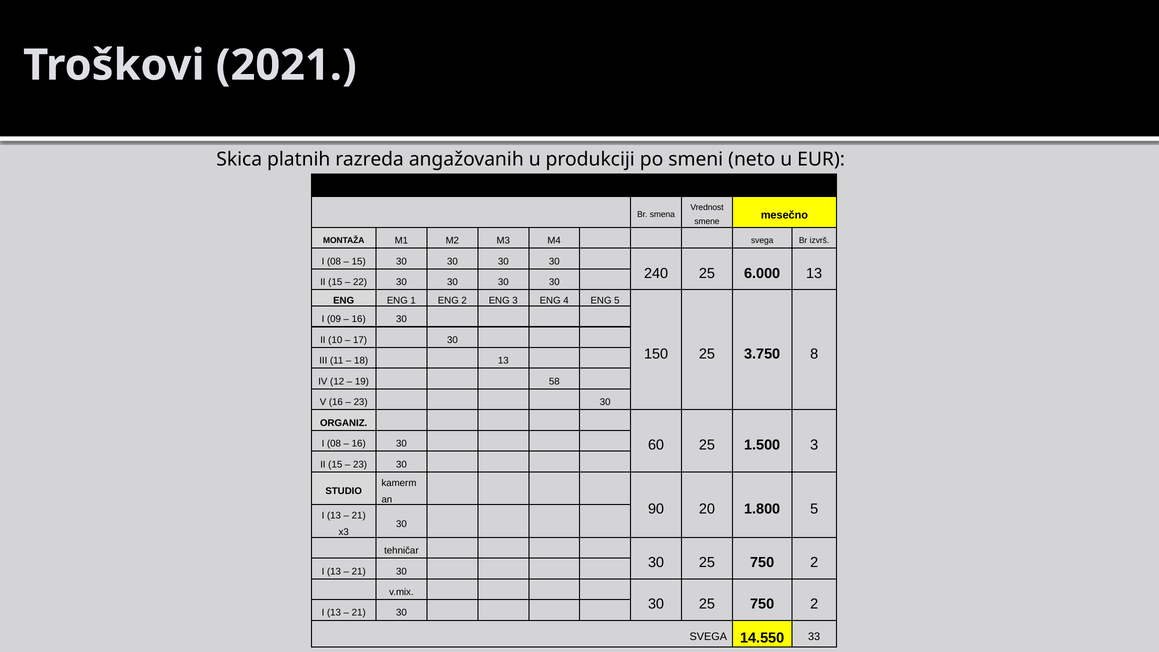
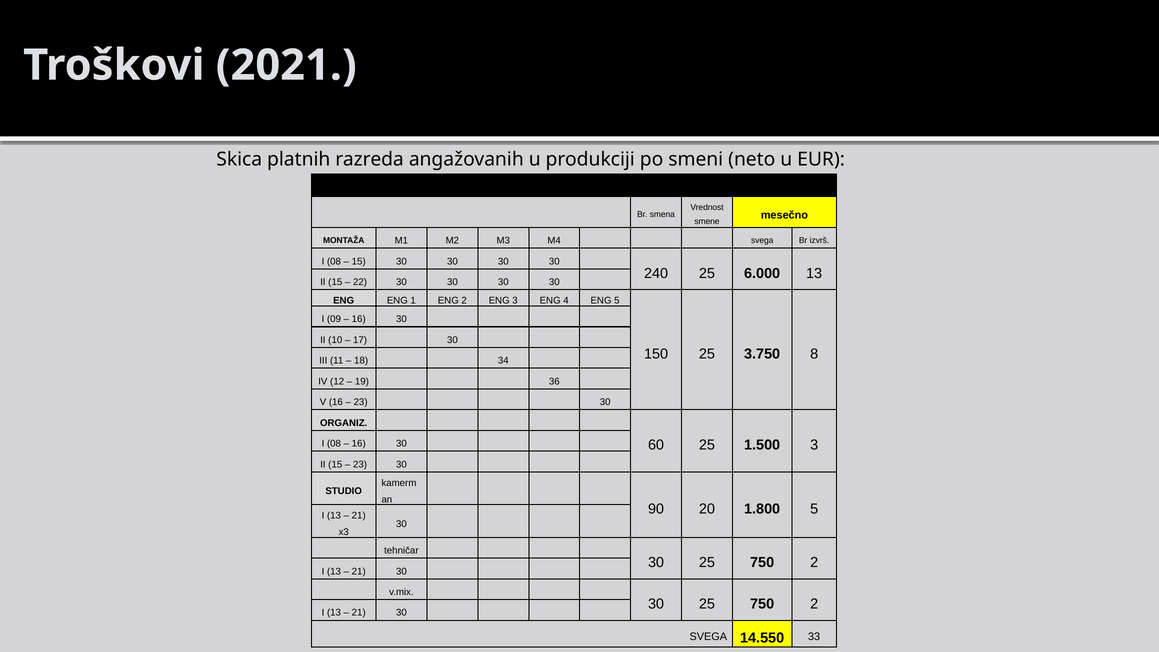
18 13: 13 -> 34
58: 58 -> 36
